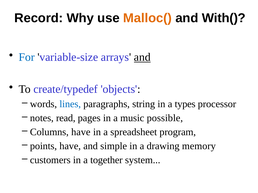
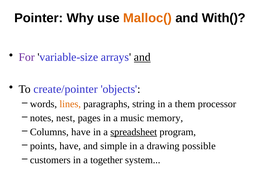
Record: Record -> Pointer
For colour: blue -> purple
create/typedef: create/typedef -> create/pointer
lines colour: blue -> orange
types: types -> them
read: read -> nest
possible: possible -> memory
spreadsheet underline: none -> present
memory: memory -> possible
